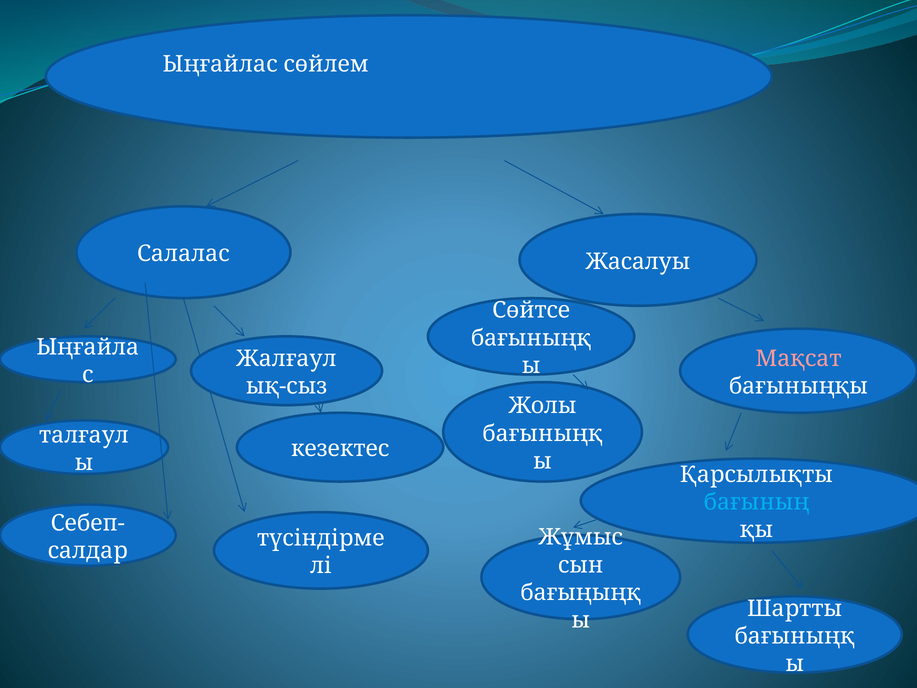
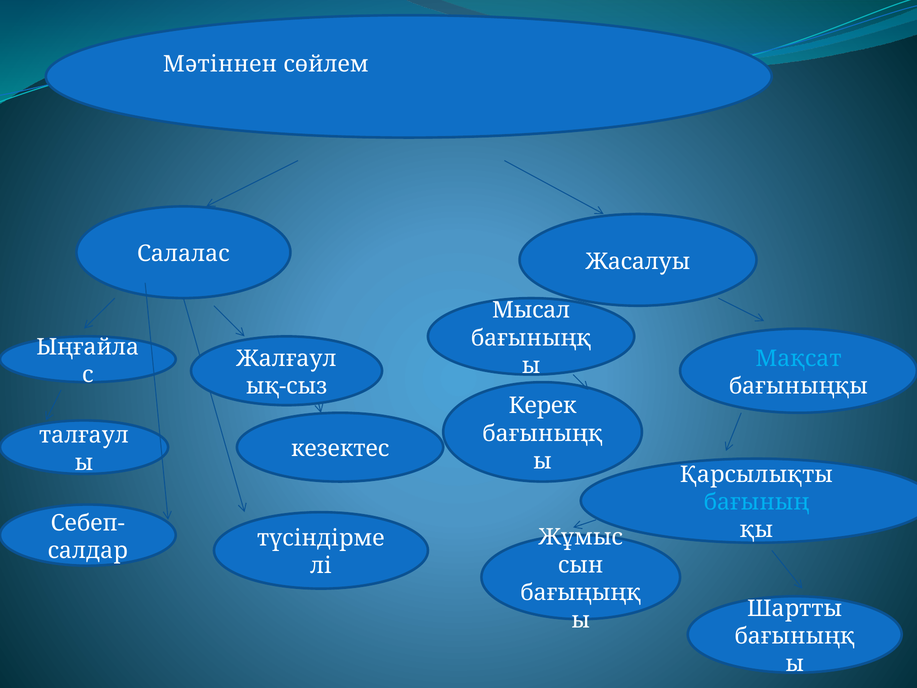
Ыңғайлас: Ыңғайлас -> Мәтіннен
Сөйтсе: Сөйтсе -> Мысал
Мақсат colour: pink -> light blue
Жолы: Жолы -> Керек
